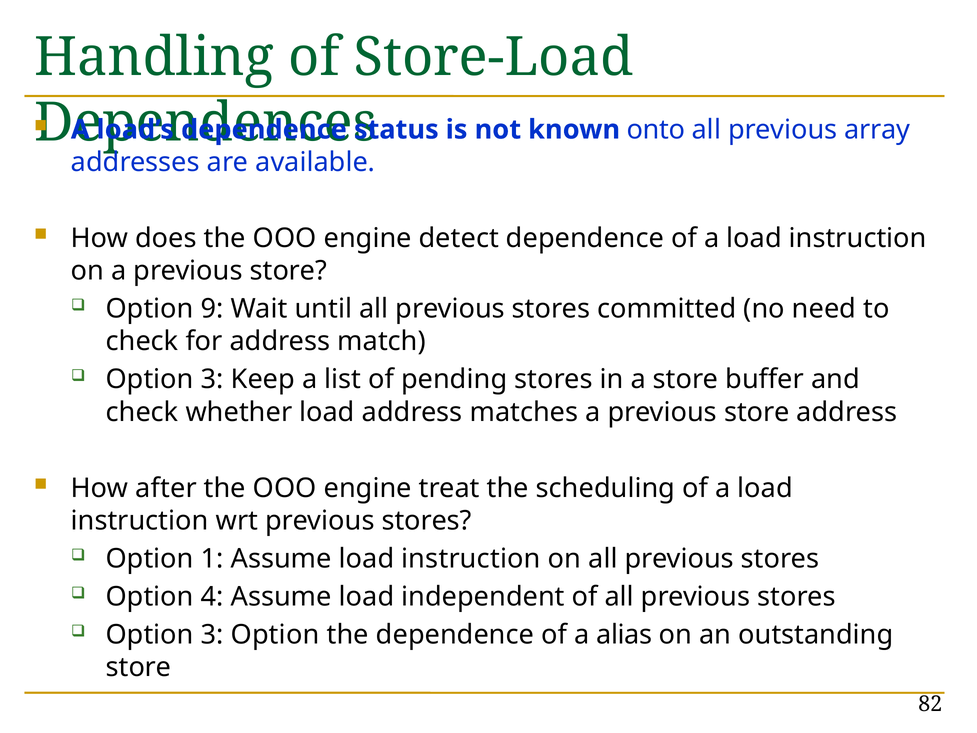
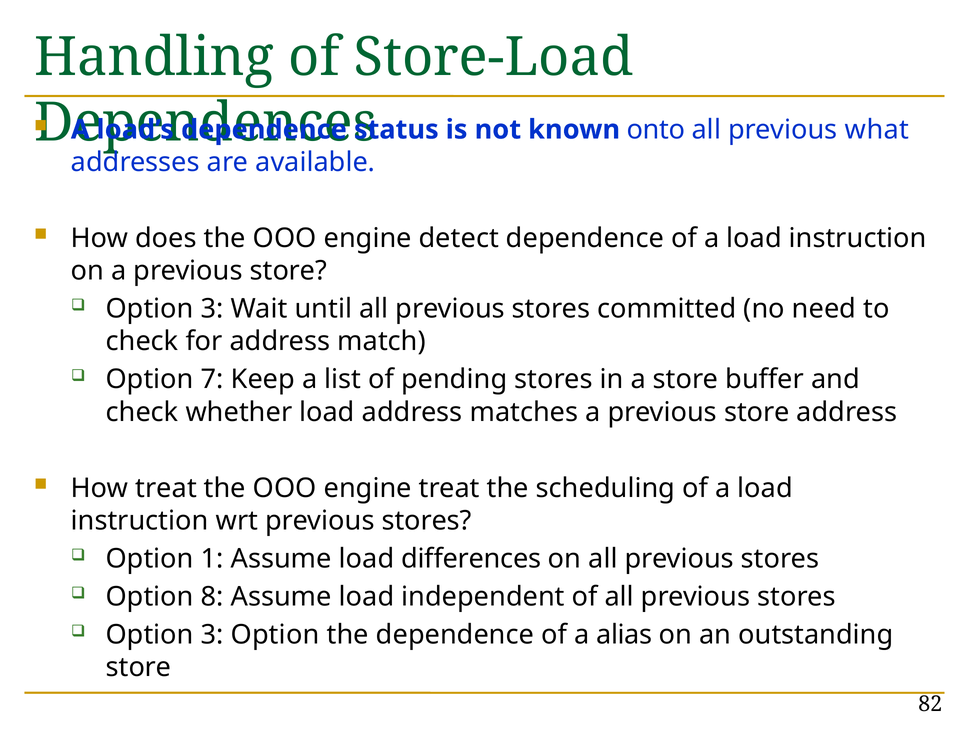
array: array -> what
9 at (212, 309): 9 -> 3
3 at (212, 379): 3 -> 7
How after: after -> treat
Assume load instruction: instruction -> differences
4: 4 -> 8
